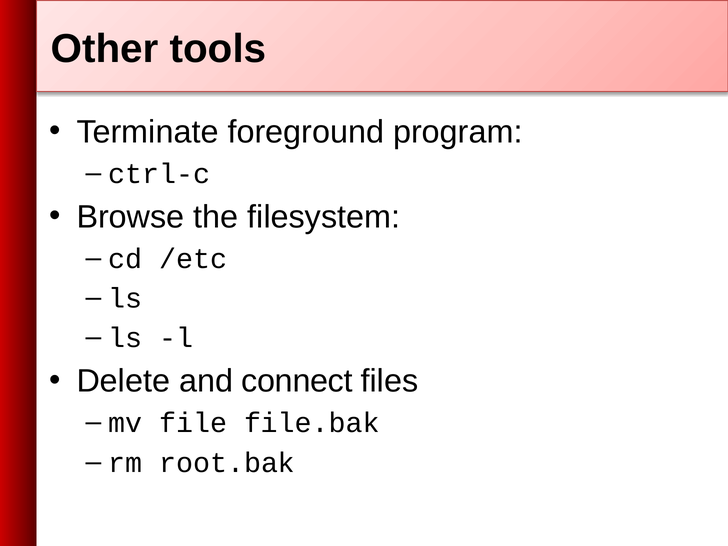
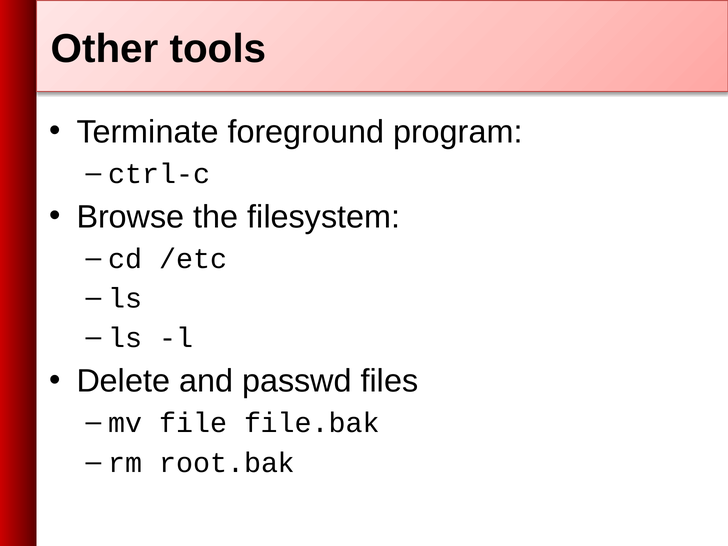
connect: connect -> passwd
